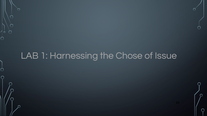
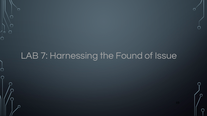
1: 1 -> 7
Chose: Chose -> Found
